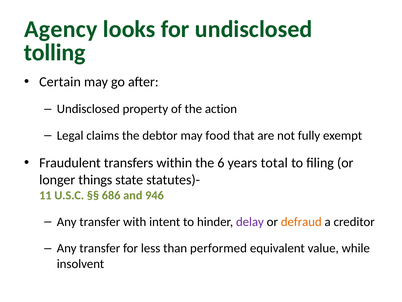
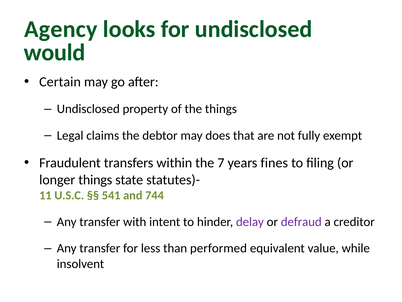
tolling: tolling -> would
the action: action -> things
food: food -> does
6: 6 -> 7
total: total -> fines
686: 686 -> 541
946: 946 -> 744
defraud colour: orange -> purple
